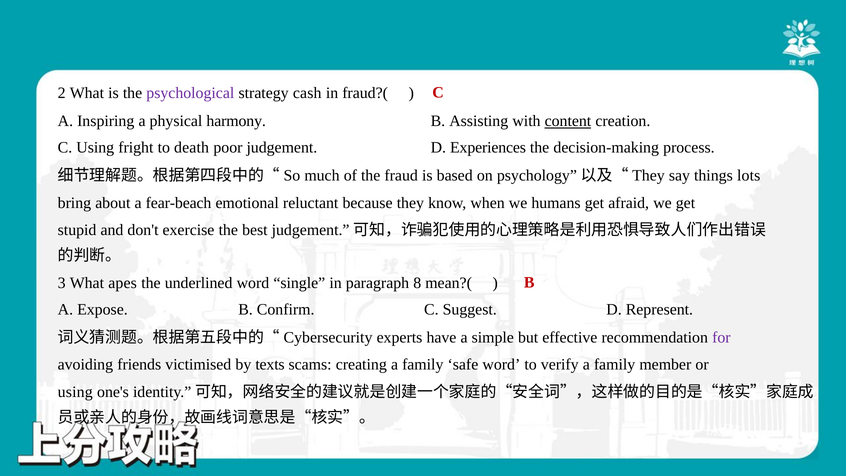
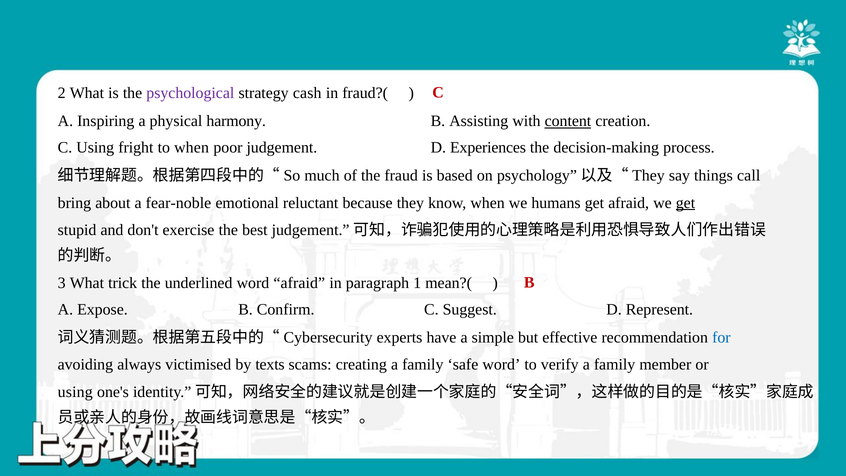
to death: death -> when
lots: lots -> call
fear-beach: fear-beach -> fear-noble
get at (685, 203) underline: none -> present
apes: apes -> trick
word single: single -> afraid
8: 8 -> 1
for colour: purple -> blue
friends: friends -> always
